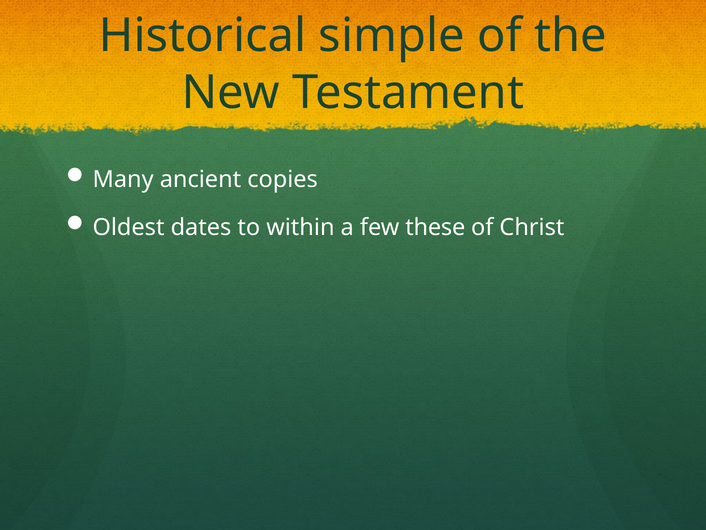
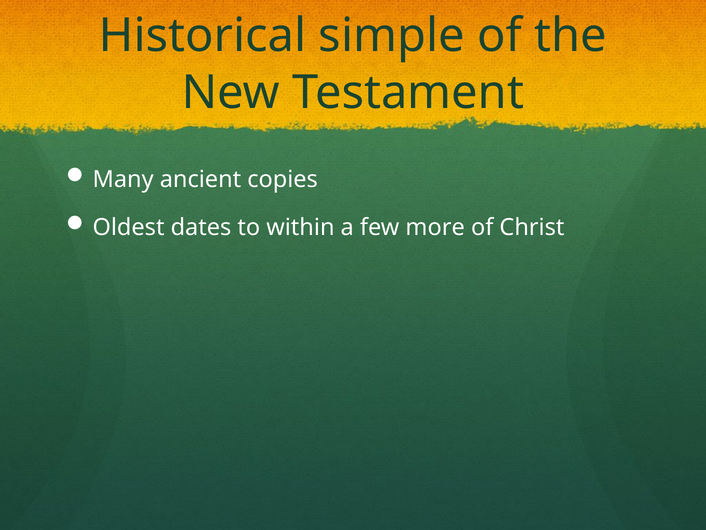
these: these -> more
